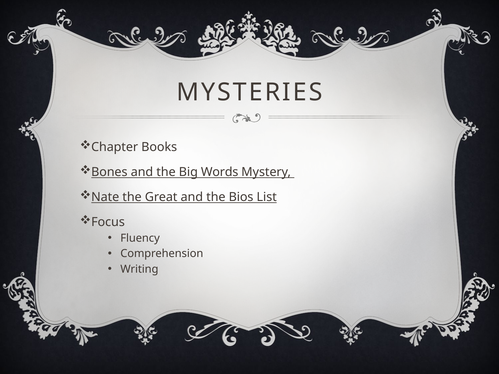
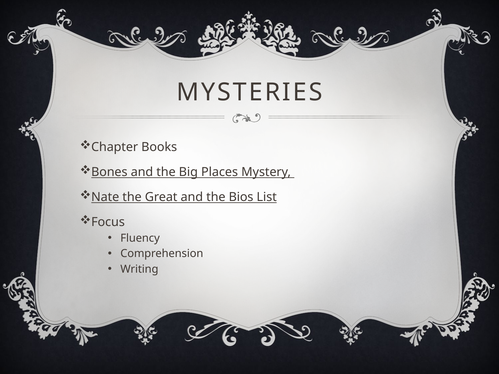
Words: Words -> Places
